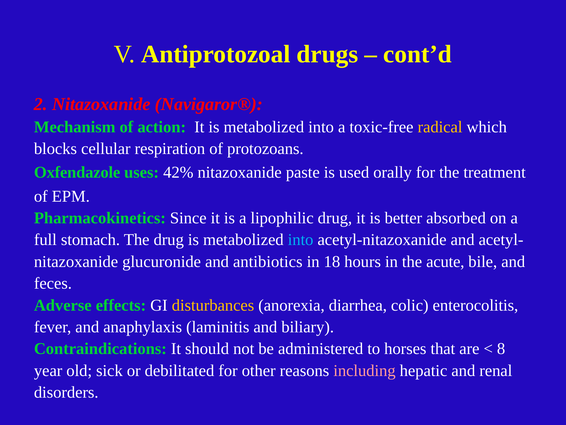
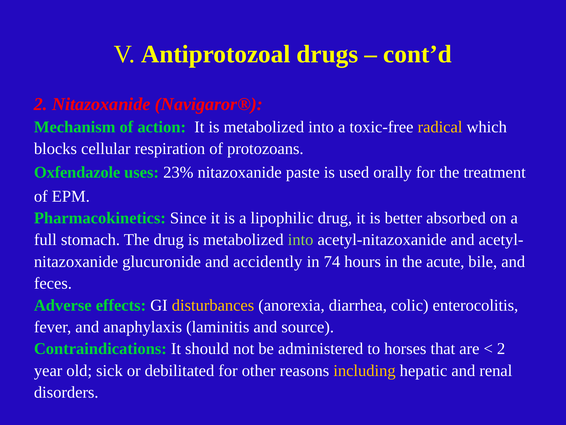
42%: 42% -> 23%
into at (301, 240) colour: light blue -> light green
antibiotics: antibiotics -> accidently
18: 18 -> 74
biliary: biliary -> source
8 at (501, 348): 8 -> 2
including colour: pink -> yellow
